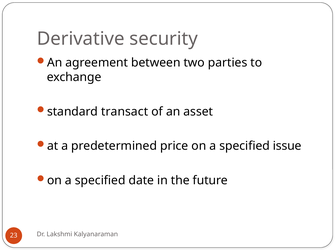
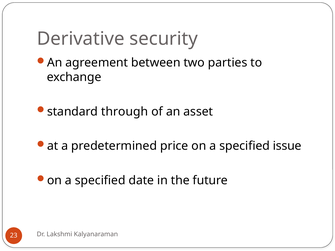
transact: transact -> through
